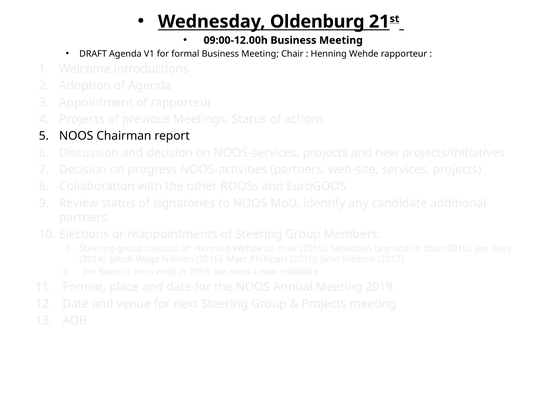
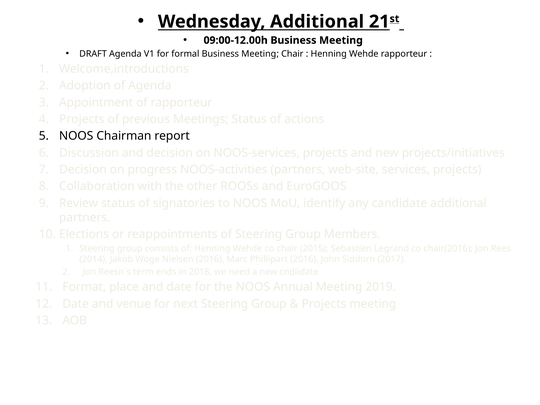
Wednesday Oldenburg: Oldenburg -> Additional
